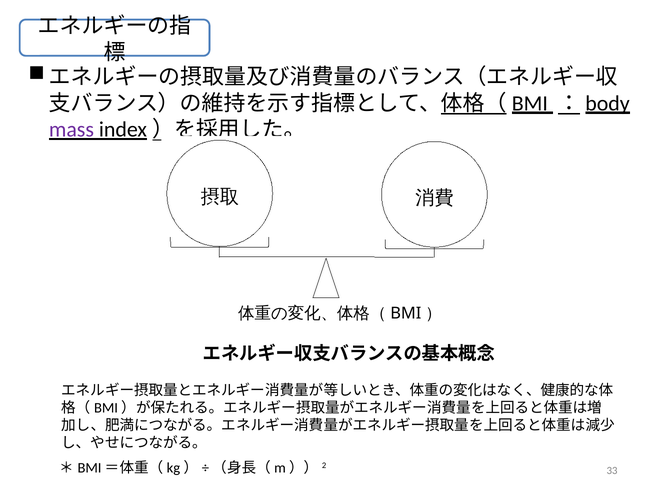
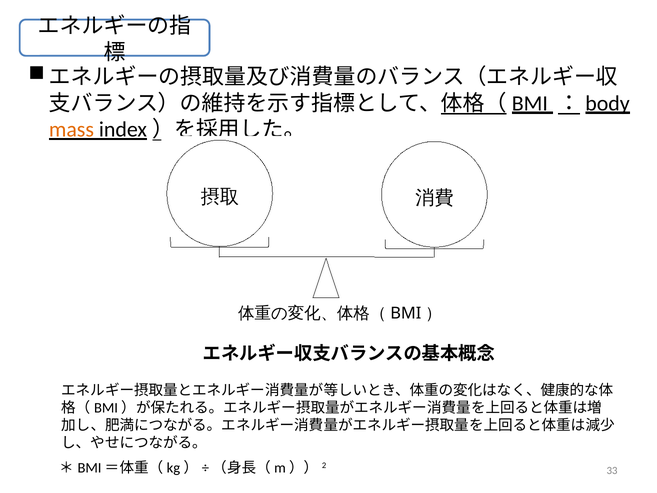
mass colour: purple -> orange
